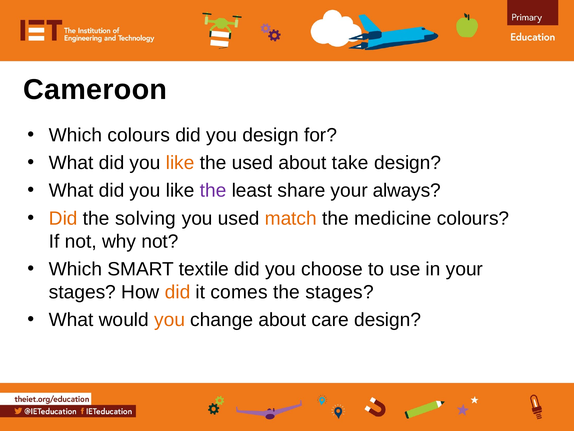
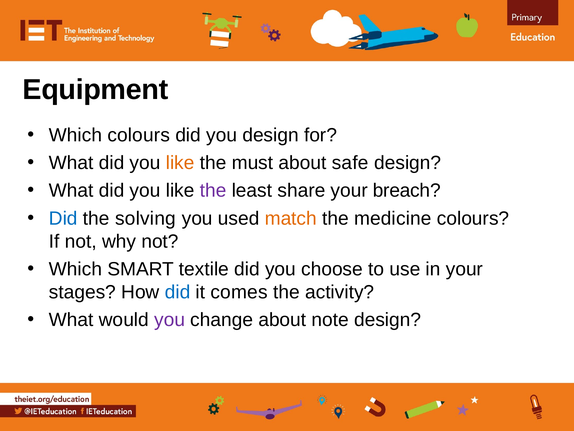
Cameroon: Cameroon -> Equipment
the used: used -> must
take: take -> safe
always: always -> breach
Did at (63, 218) colour: orange -> blue
did at (178, 292) colour: orange -> blue
the stages: stages -> activity
you at (170, 320) colour: orange -> purple
care: care -> note
